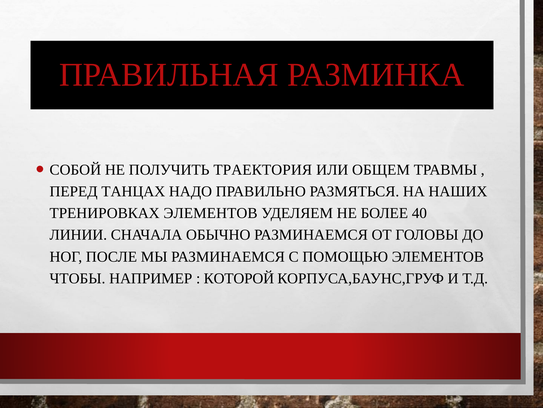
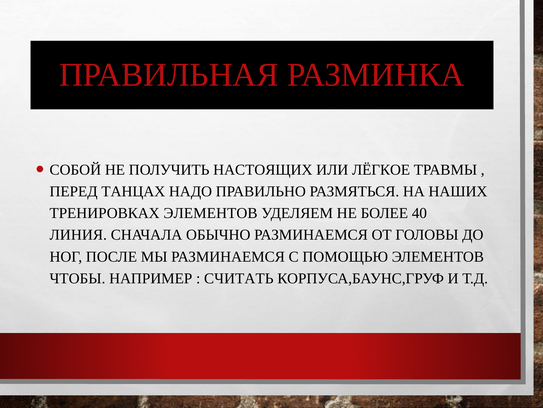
ТРАЕКТОРИЯ: ТРАЕКТОРИЯ -> НАСТОЯЩИХ
ОБЩЕМ: ОБЩЕМ -> ЛЁГКОЕ
ЛИНИИ: ЛИНИИ -> ЛИНИЯ
КОТОРОЙ: КОТОРОЙ -> СЧИТАТЬ
